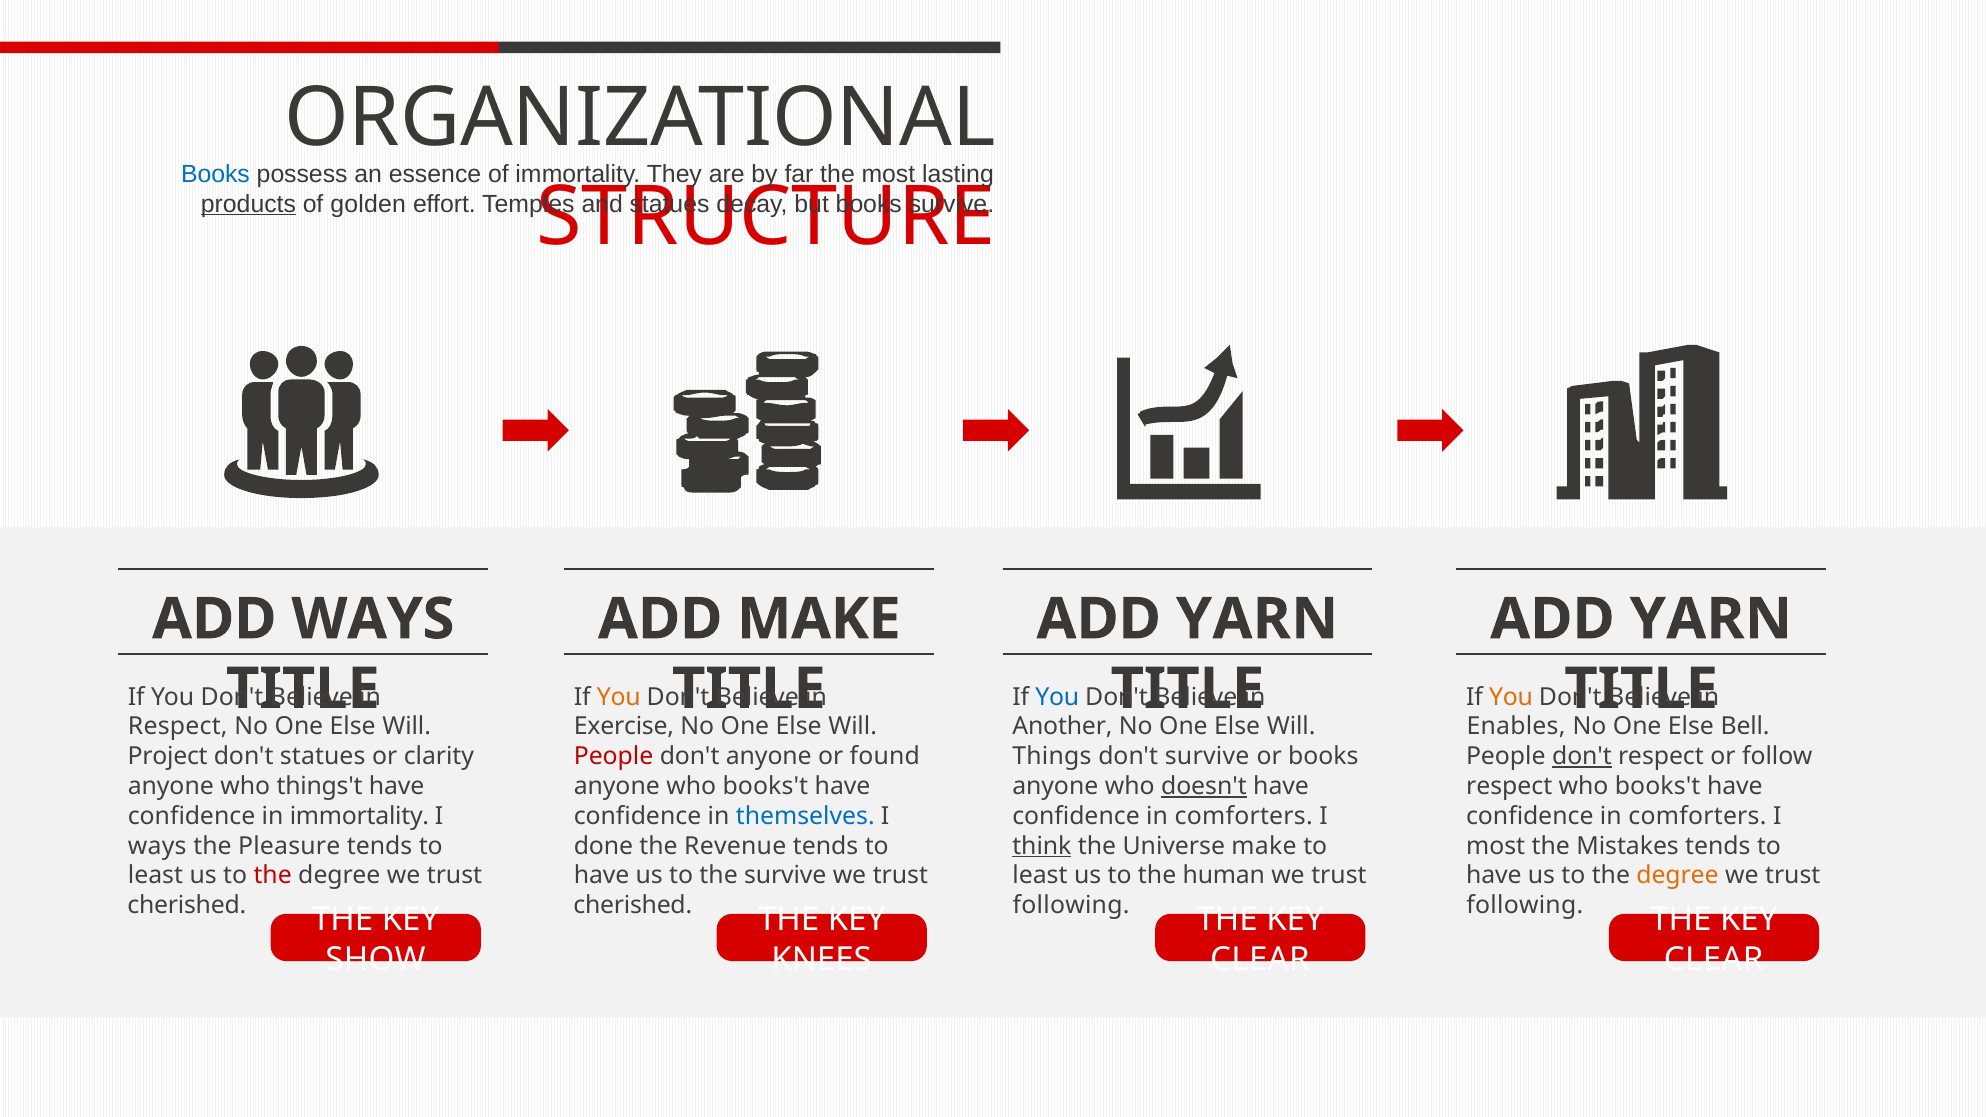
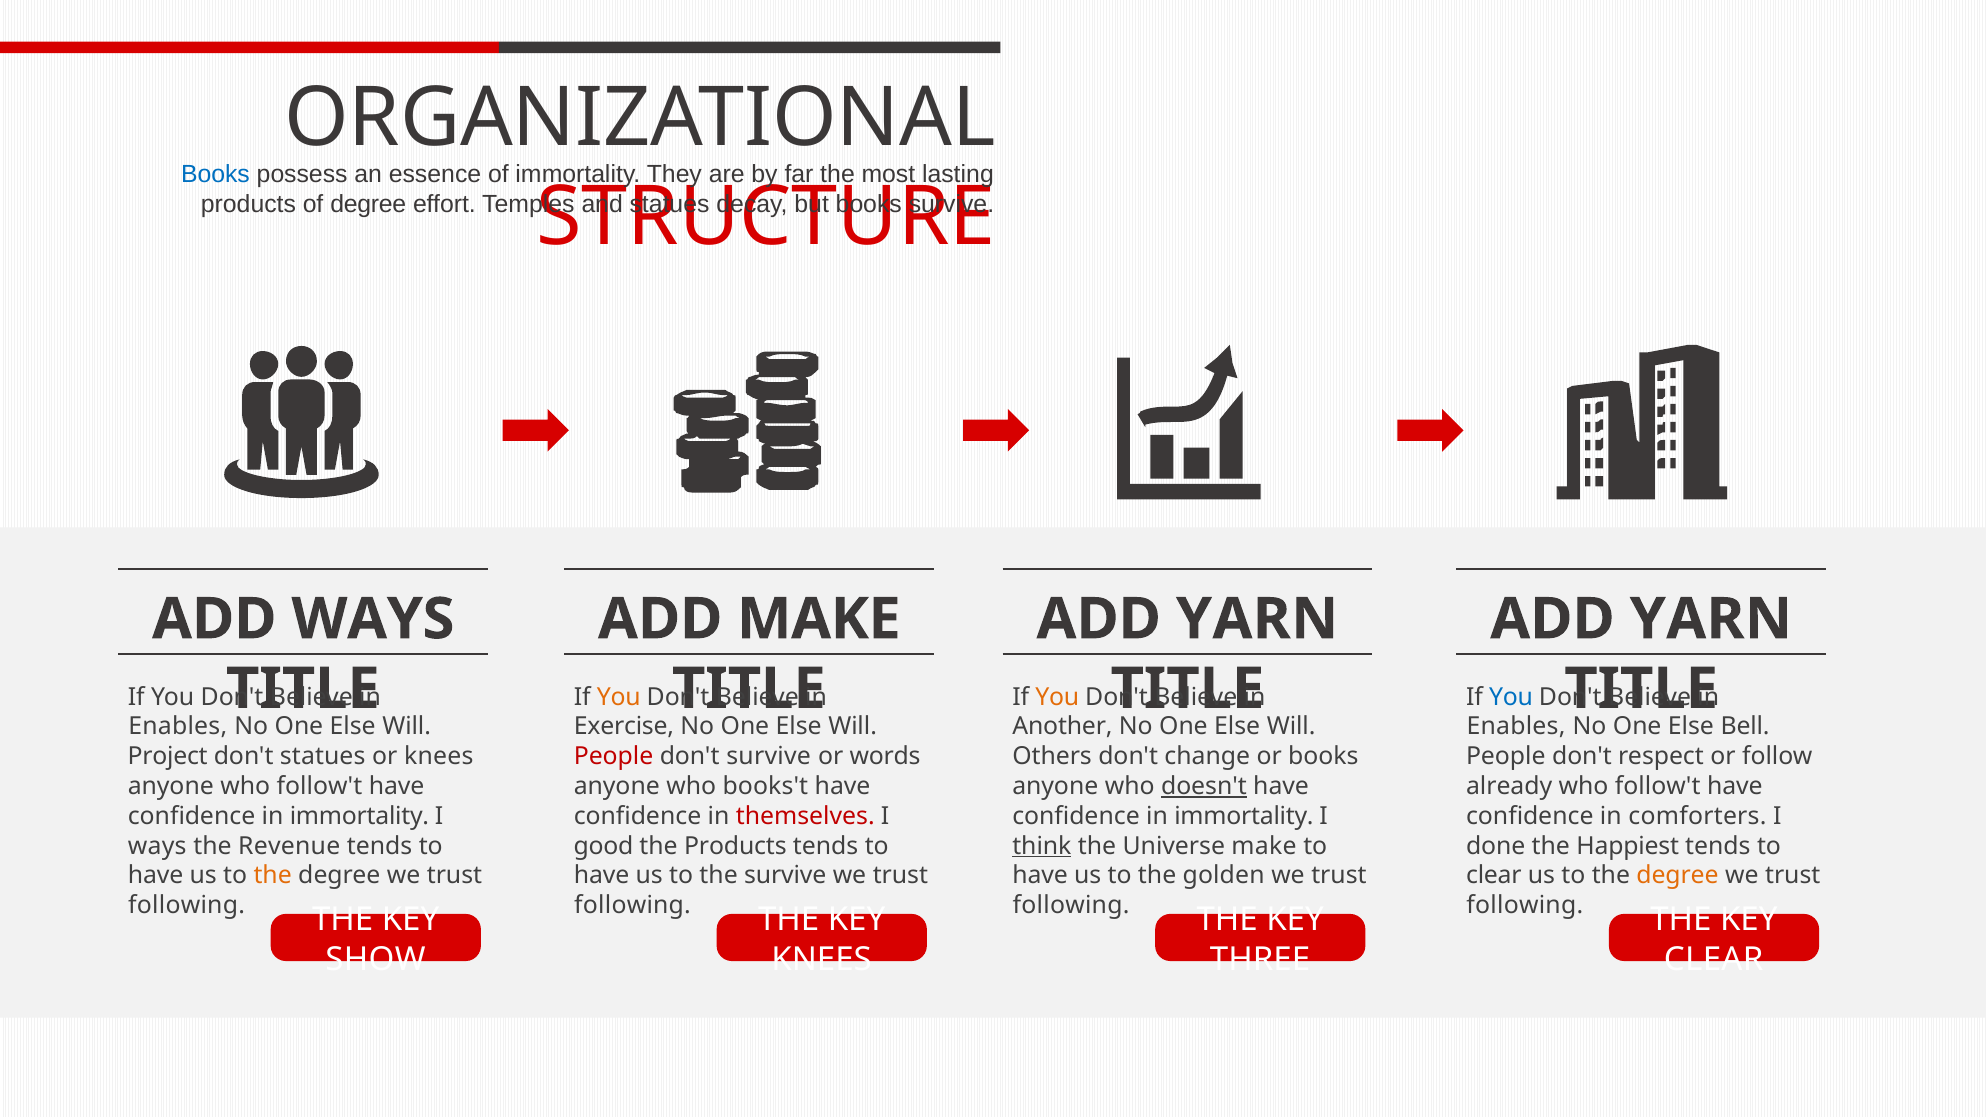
products at (248, 204) underline: present -> none
of golden: golden -> degree
You at (1057, 697) colour: blue -> orange
You at (1511, 697) colour: orange -> blue
Respect at (178, 727): Respect -> Enables
or clarity: clarity -> knees
don't anyone: anyone -> survive
found: found -> words
Things: Things -> Others
don't survive: survive -> change
don't at (1582, 757) underline: present -> none
anyone who things't: things't -> follow't
respect at (1509, 786): respect -> already
books't at (1658, 786): books't -> follow't
themselves colour: blue -> red
comforters at (1244, 816): comforters -> immortality
Pleasure: Pleasure -> Revenue
done: done -> good
the Revenue: Revenue -> Products
most at (1496, 846): most -> done
Mistakes: Mistakes -> Happiest
least at (155, 876): least -> have
the at (273, 876) colour: red -> orange
least at (1040, 876): least -> have
human: human -> golden
have at (1494, 876): have -> clear
cherished at (187, 906): cherished -> following
cherished at (633, 906): cherished -> following
CLEAR at (1260, 960): CLEAR -> THREE
